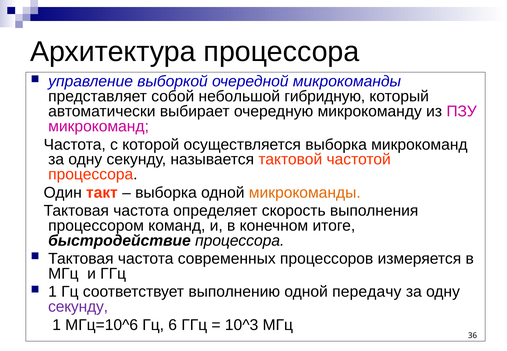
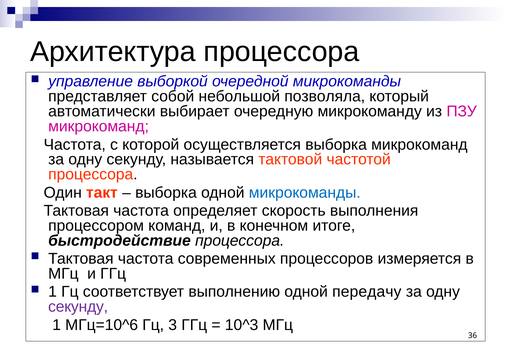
гибридную: гибридную -> позволяла
микрокоманды at (305, 193) colour: orange -> blue
6: 6 -> 3
